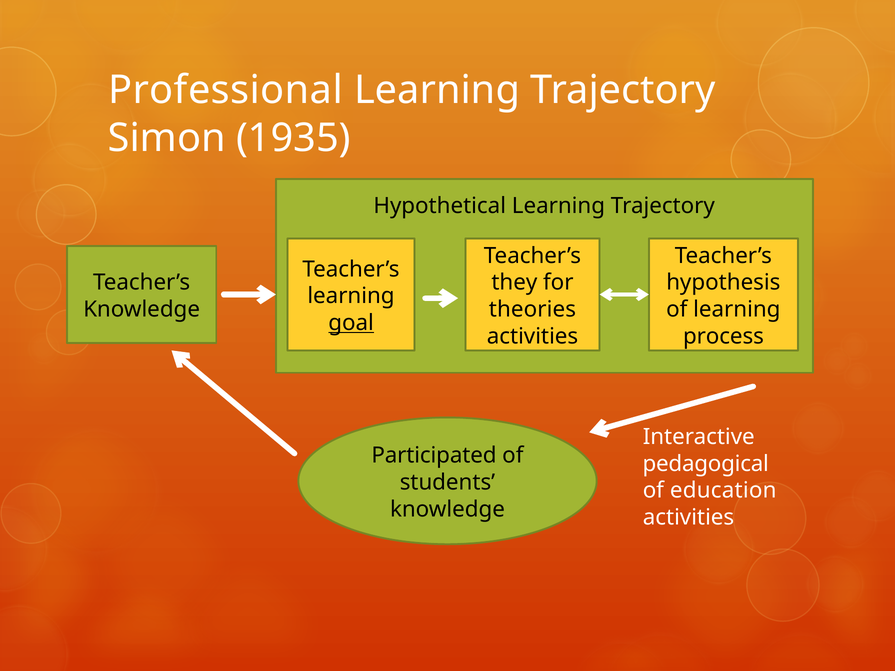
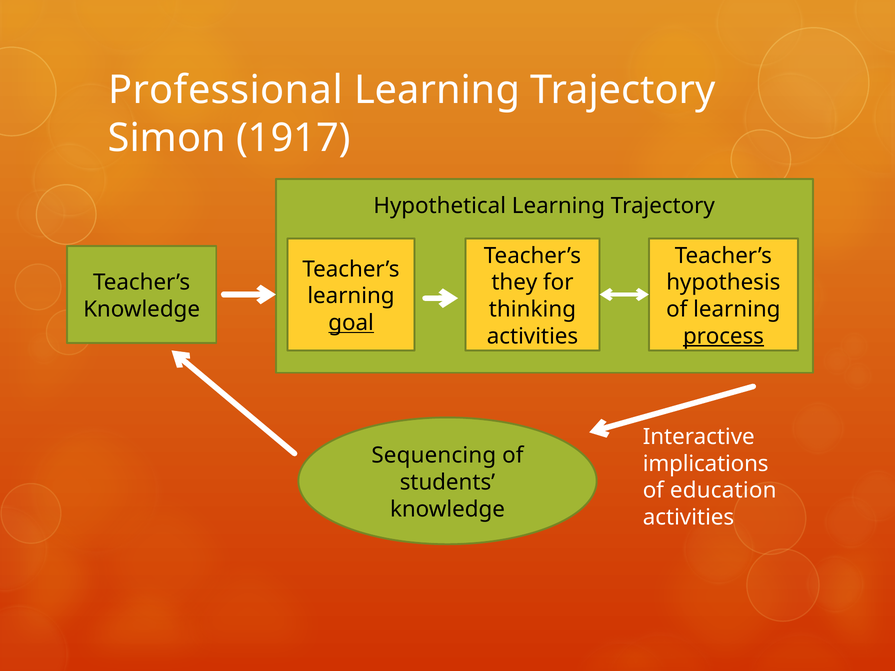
1935: 1935 -> 1917
theories: theories -> thinking
process underline: none -> present
Participated: Participated -> Sequencing
pedagogical: pedagogical -> implications
